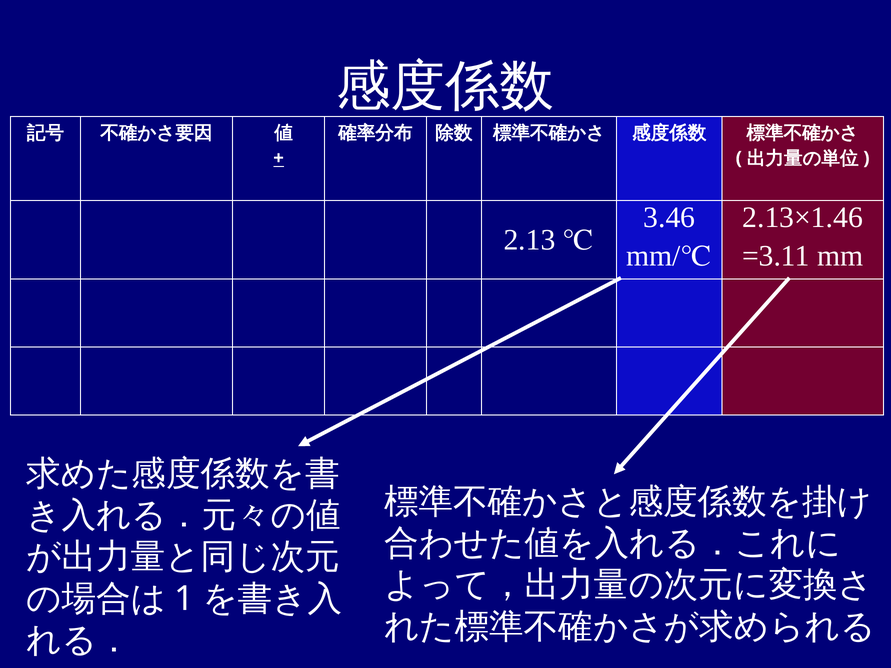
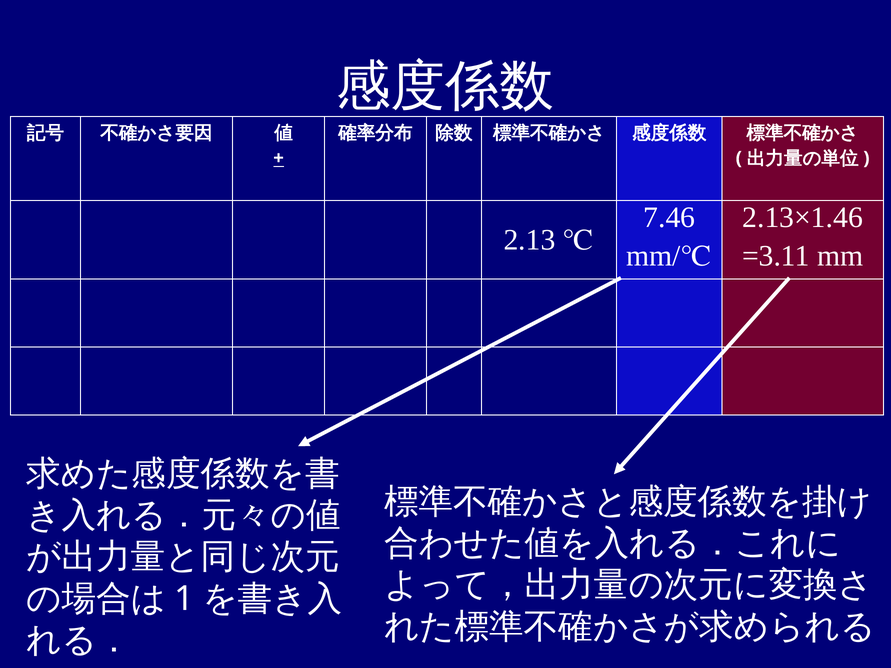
3.46: 3.46 -> 7.46
